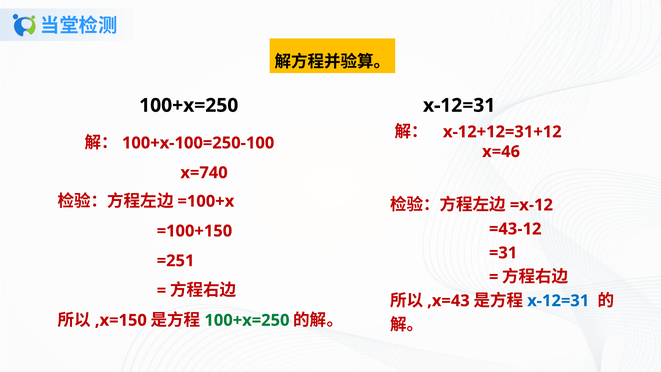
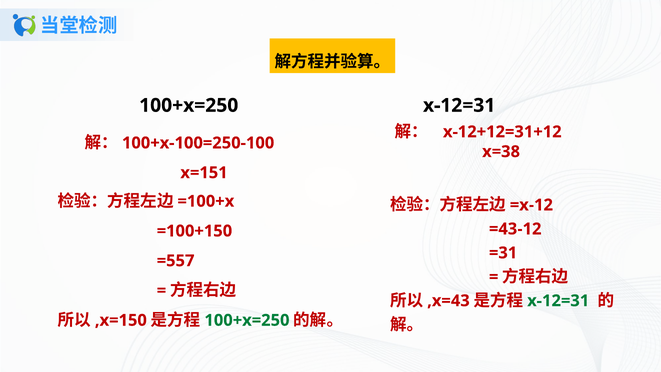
x=46: x=46 -> x=38
x=740: x=740 -> x=151
=251: =251 -> =557
x-12=31 at (558, 301) colour: blue -> green
